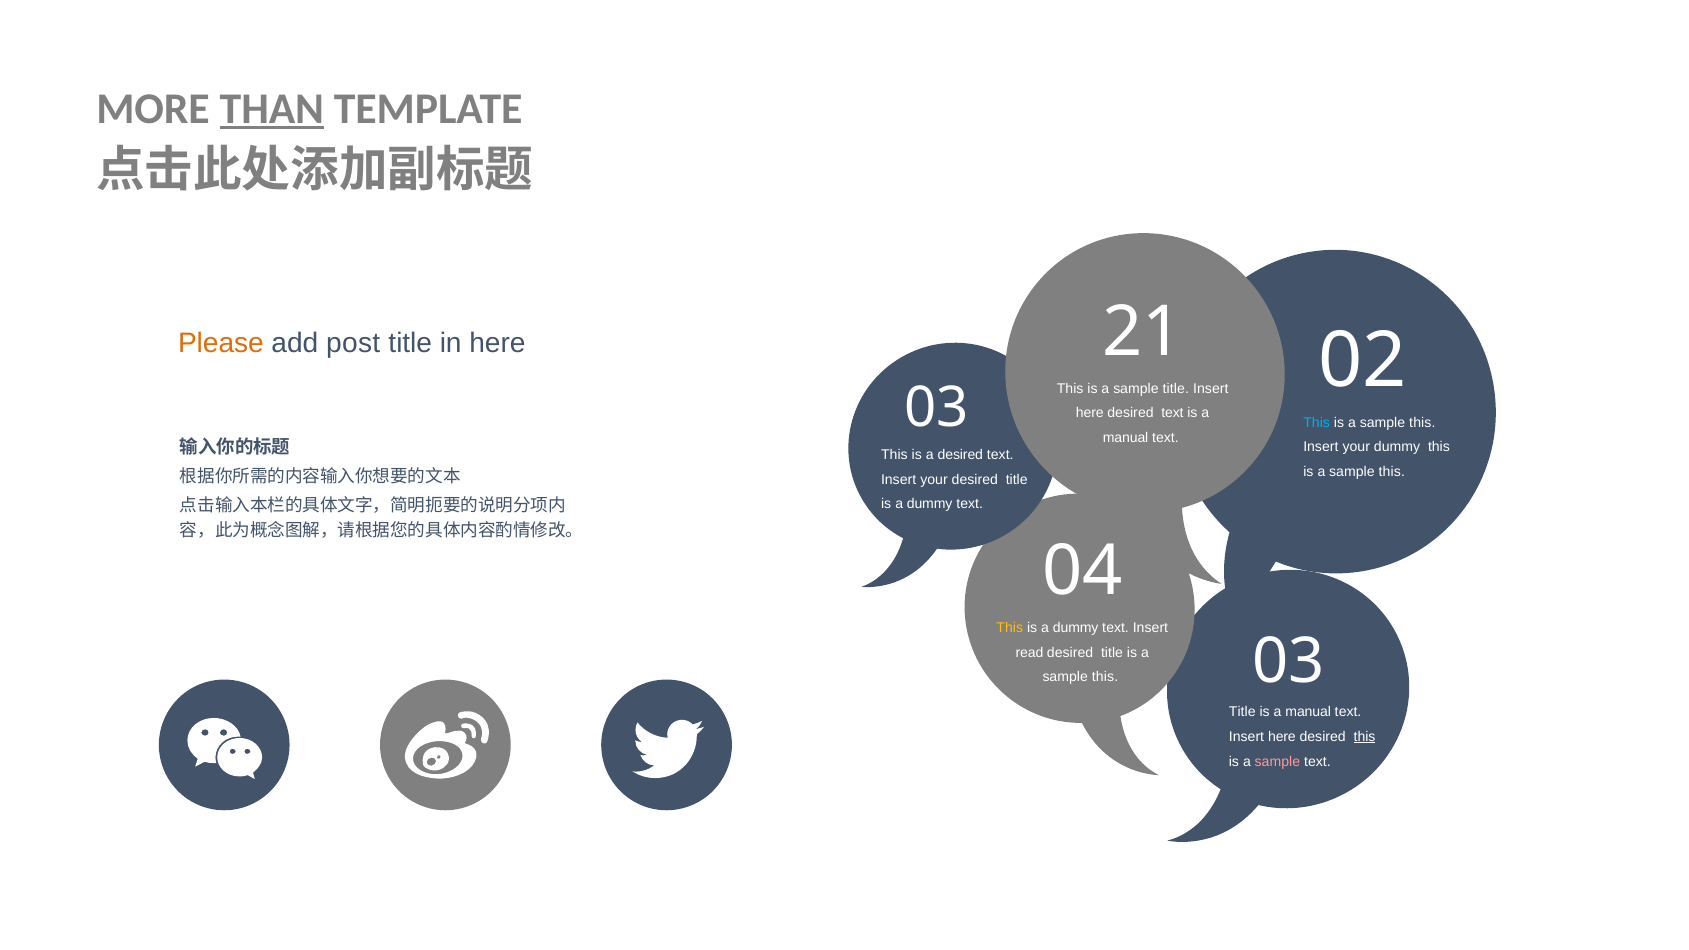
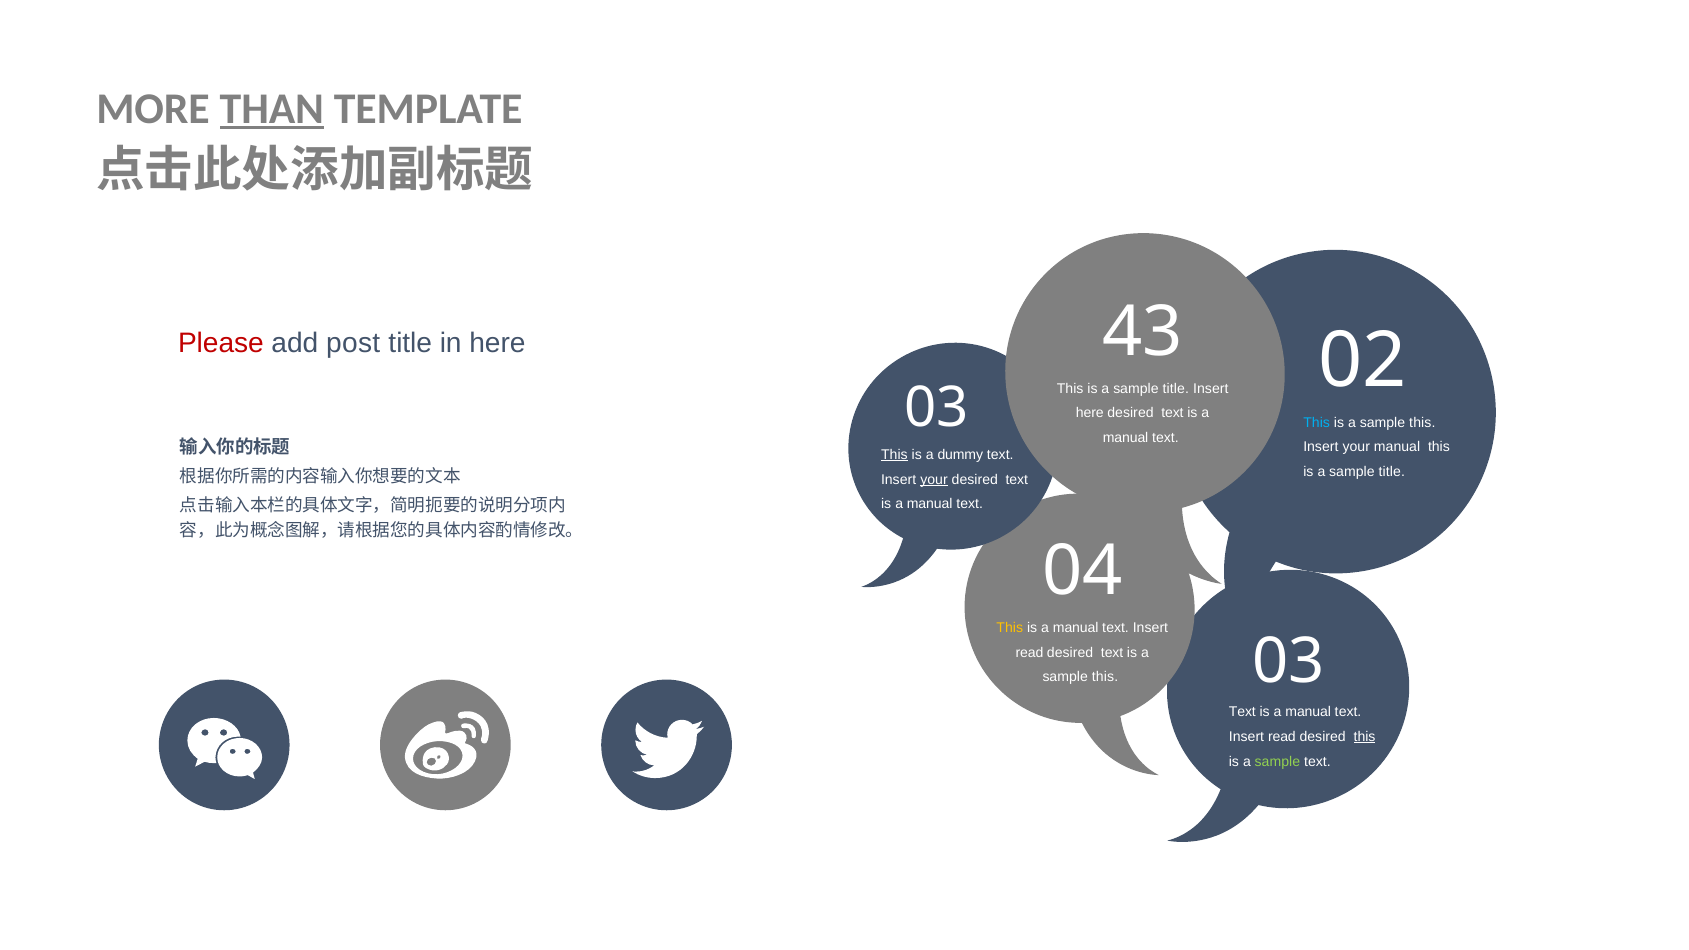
Please colour: orange -> red
21: 21 -> 43
your dummy: dummy -> manual
This at (894, 455) underline: none -> present
a desired: desired -> dummy
this at (1392, 472): this -> title
your at (934, 479) underline: none -> present
title at (1017, 479): title -> text
dummy at (930, 504): dummy -> manual
dummy at (1076, 628): dummy -> manual
title at (1112, 652): title -> text
Title at (1242, 712): Title -> Text
here at (1282, 737): here -> read
sample at (1277, 761) colour: pink -> light green
